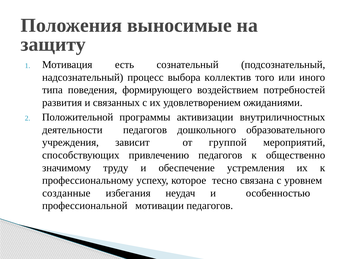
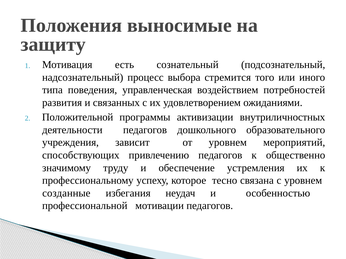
коллектив: коллектив -> стремится
формирующего: формирующего -> управленческая
от группой: группой -> уровнем
